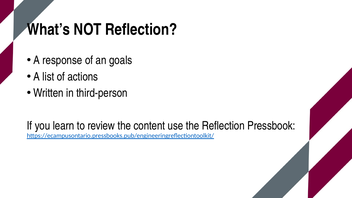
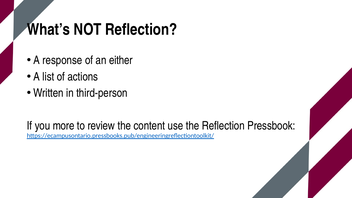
goals: goals -> either
learn: learn -> more
